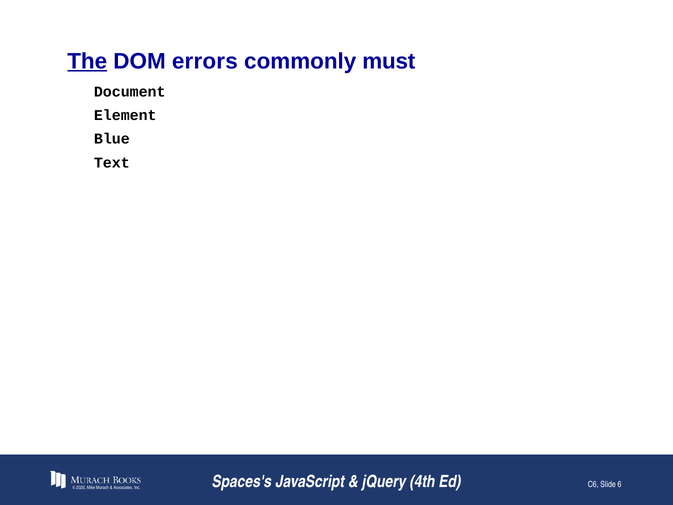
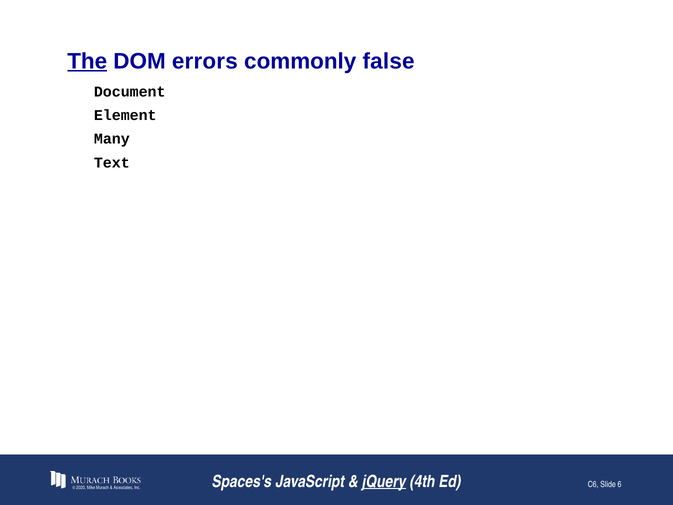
must: must -> false
Blue: Blue -> Many
jQuery underline: none -> present
